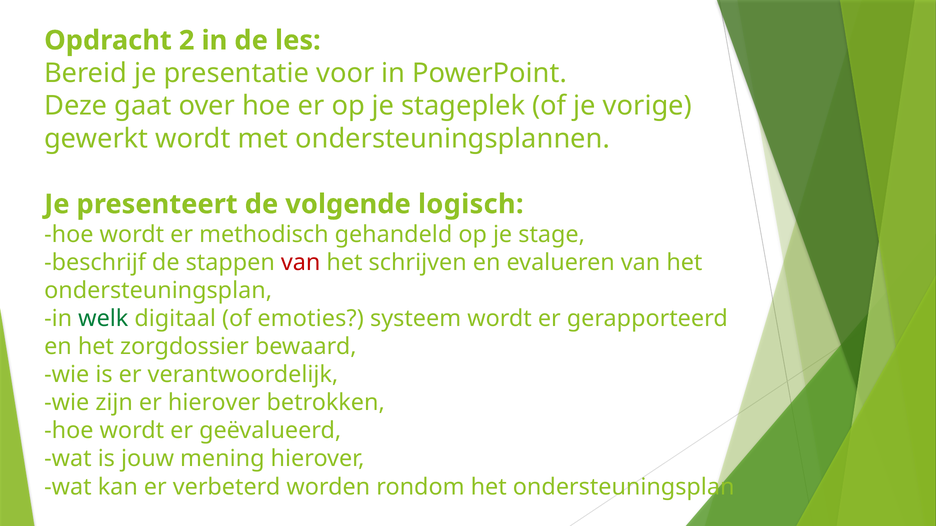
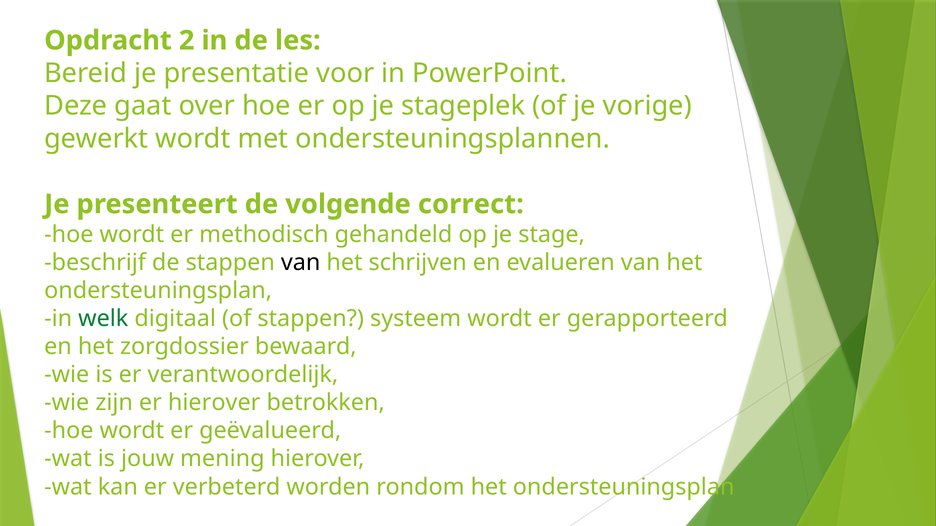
logisch: logisch -> correct
van at (301, 263) colour: red -> black
of emoties: emoties -> stappen
